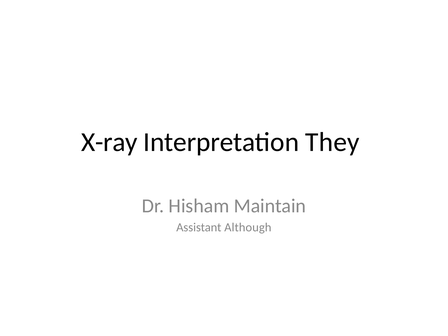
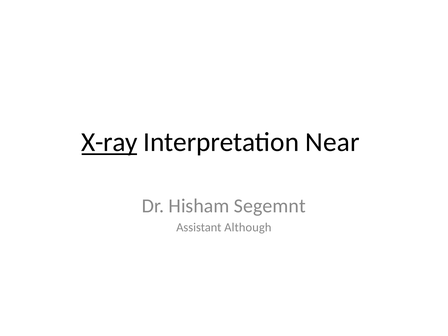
X-ray underline: none -> present
They: They -> Near
Maintain: Maintain -> Segemnt
